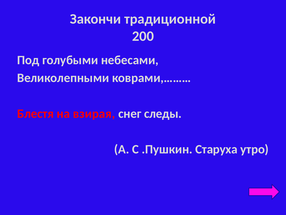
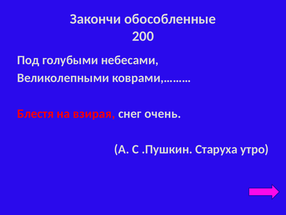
традиционной: традиционной -> обособленные
следы: следы -> очень
